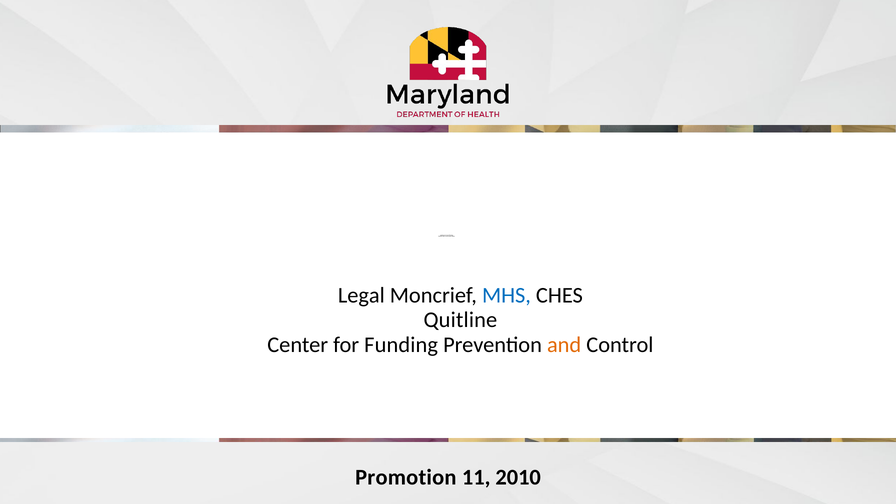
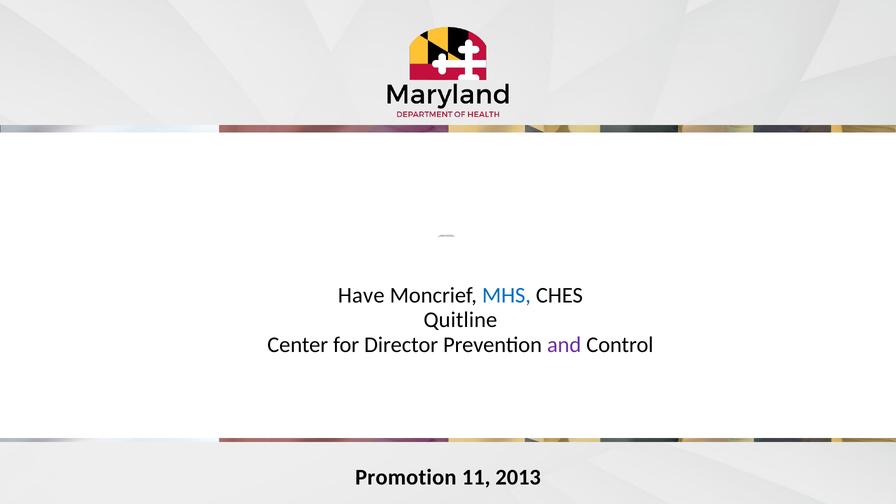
Legal at (361, 295): Legal -> Have
Funding: Funding -> Director
and colour: orange -> purple
2010: 2010 -> 2013
